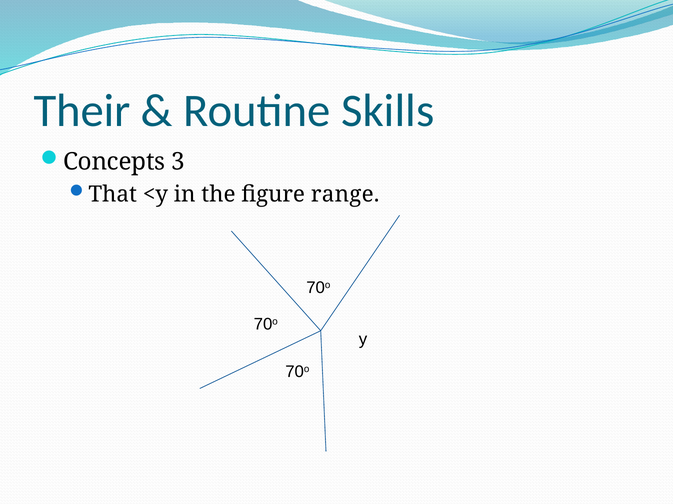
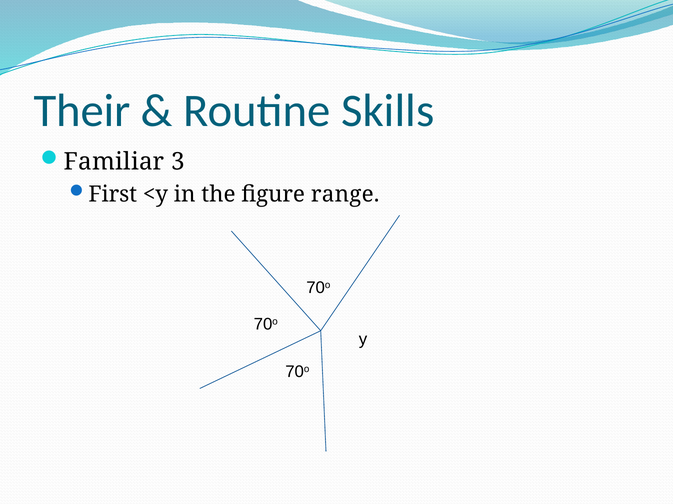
Concepts: Concepts -> Familiar
That: That -> First
